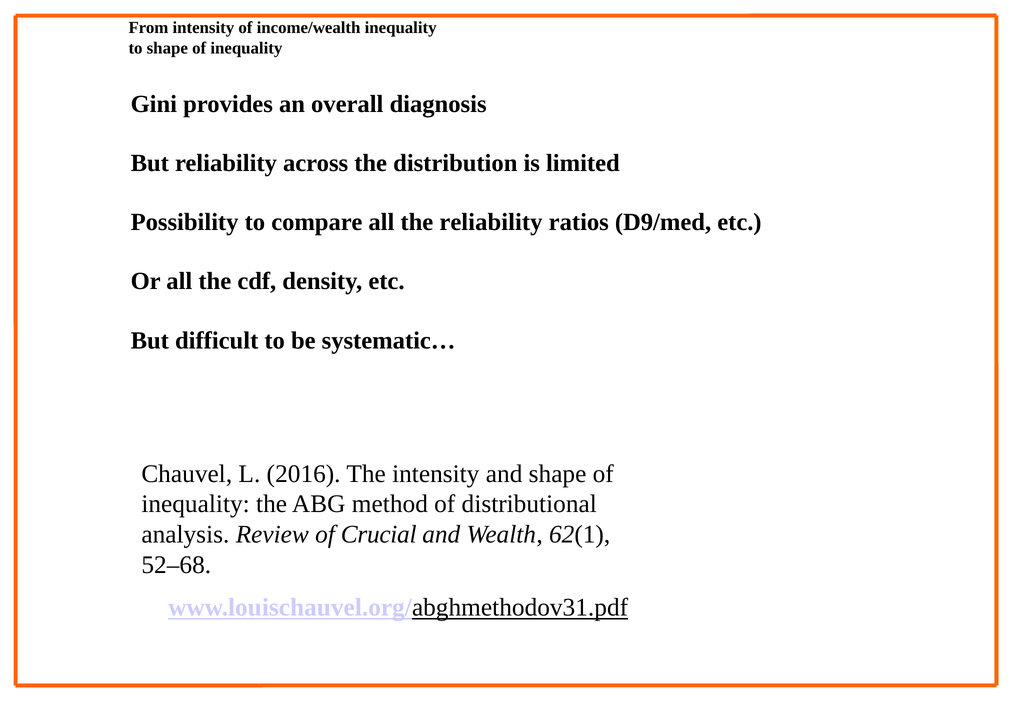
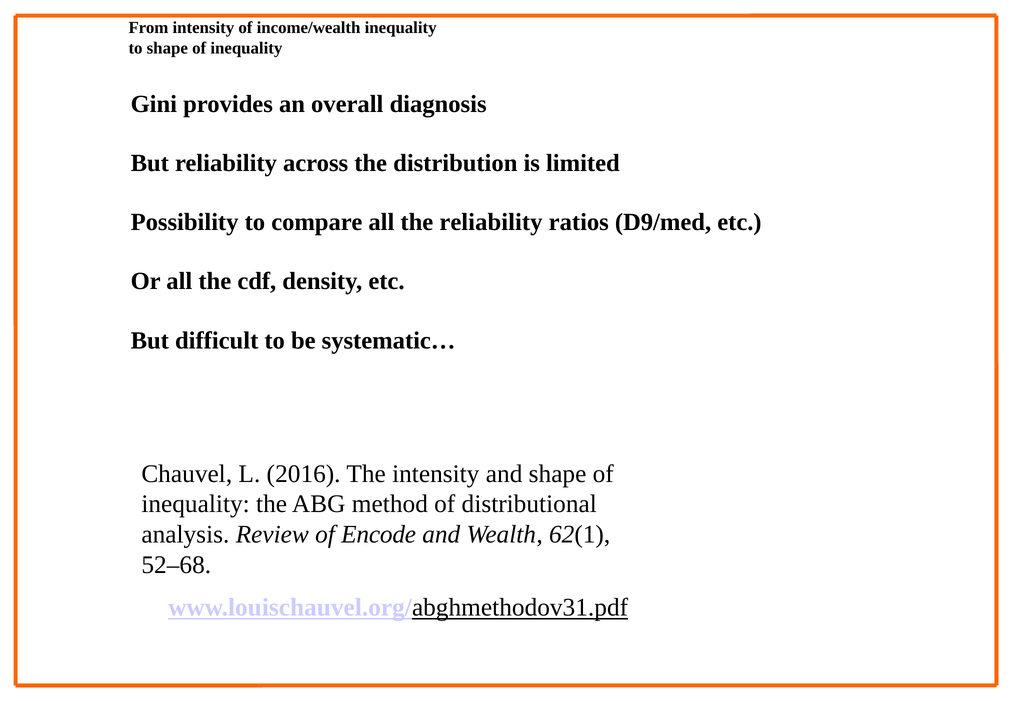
Crucial: Crucial -> Encode
